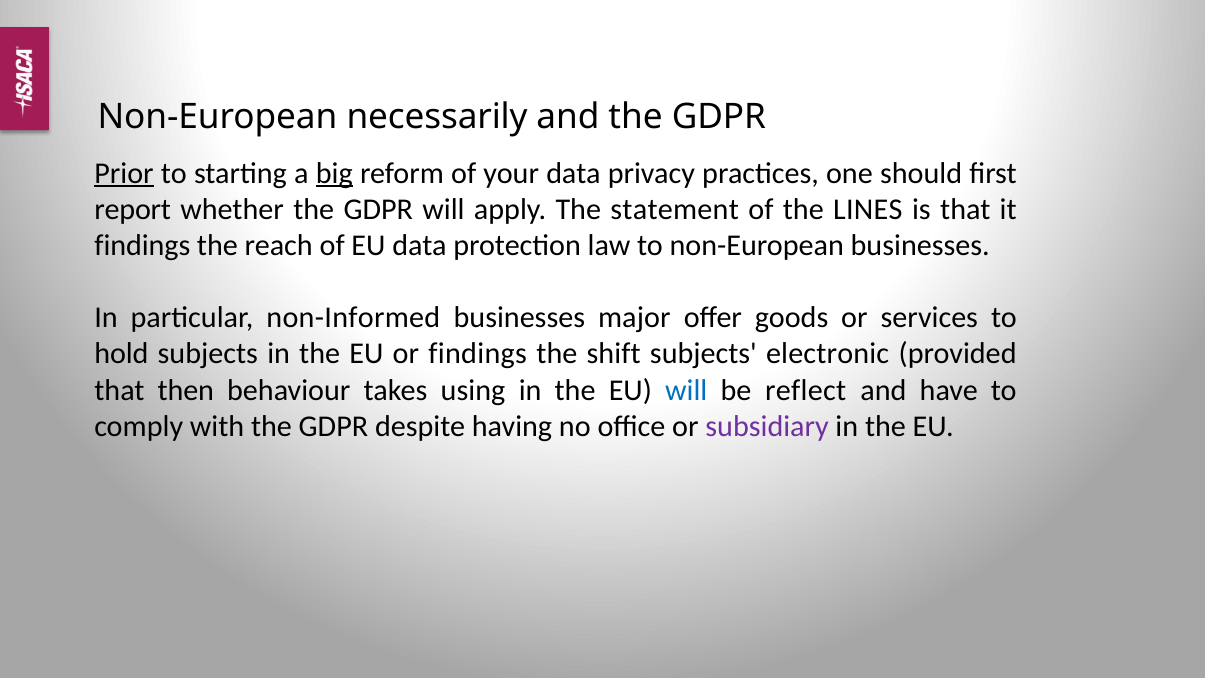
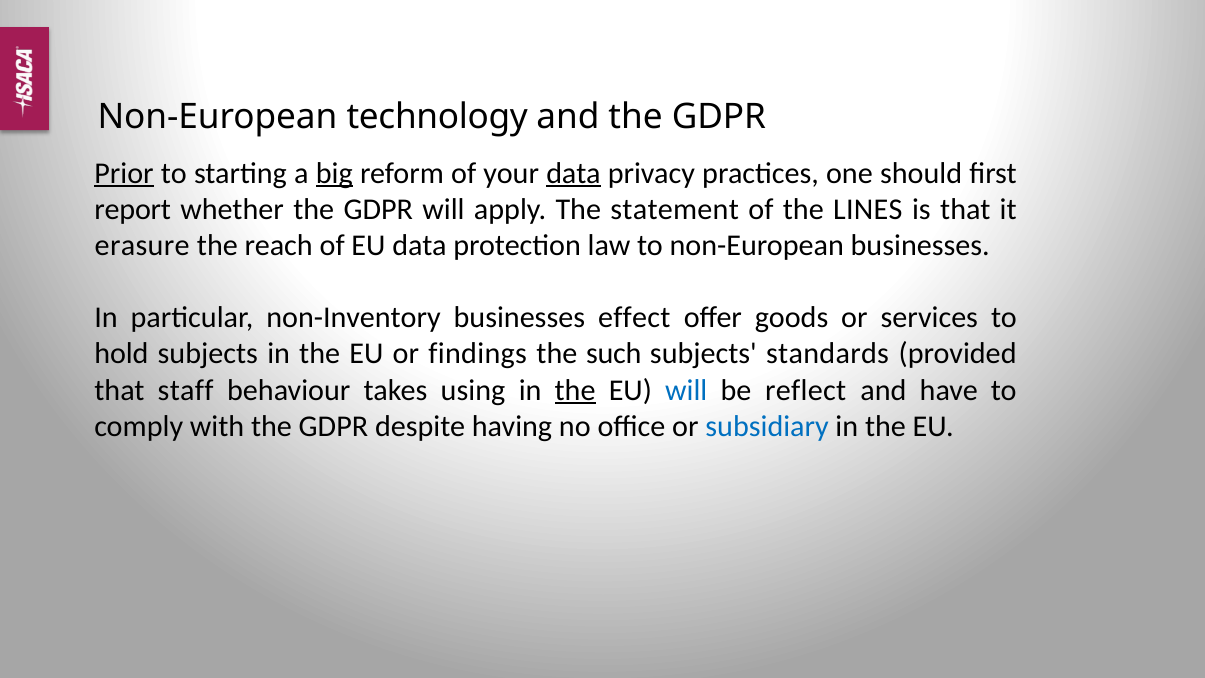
necessarily: necessarily -> technology
data at (573, 173) underline: none -> present
findings at (142, 245): findings -> erasure
non-Informed: non-Informed -> non-Inventory
major: major -> effect
shift: shift -> such
electronic: electronic -> standards
then: then -> staff
the at (575, 390) underline: none -> present
subsidiary colour: purple -> blue
